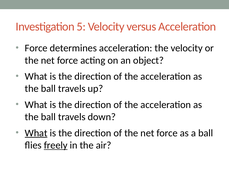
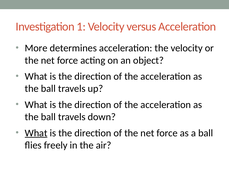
5: 5 -> 1
Force at (36, 48): Force -> More
freely underline: present -> none
